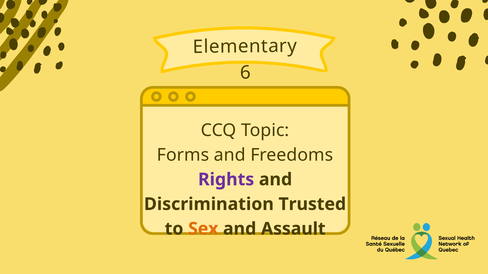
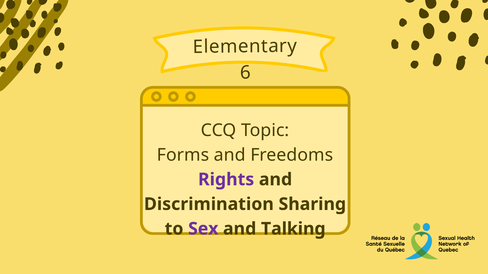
Trusted: Trusted -> Sharing
Sex colour: orange -> purple
Assault: Assault -> Talking
